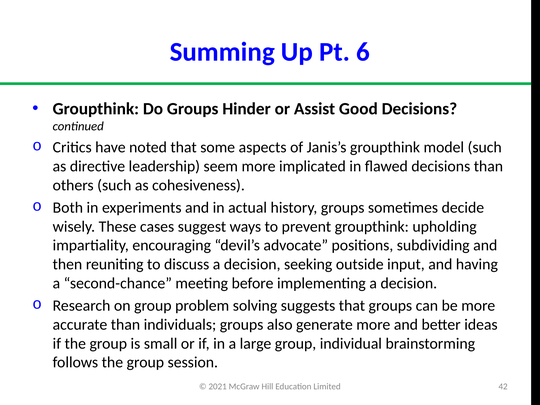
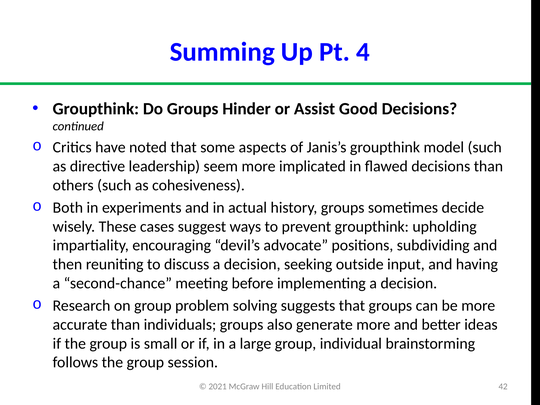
6: 6 -> 4
